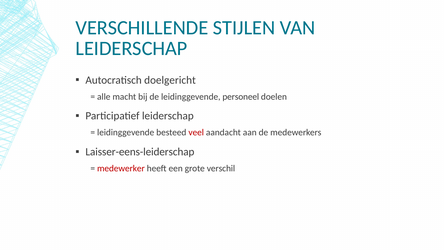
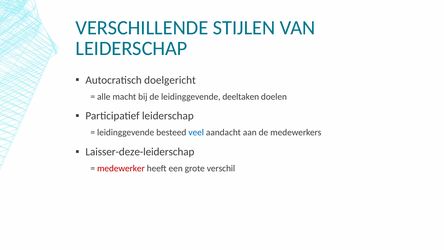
personeel: personeel -> deeltaken
veel colour: red -> blue
Laisser-eens-leiderschap: Laisser-eens-leiderschap -> Laisser-deze-leiderschap
